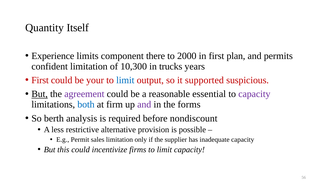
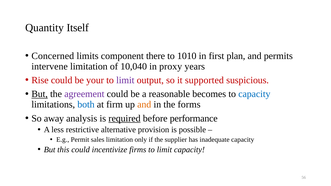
Experience: Experience -> Concerned
2000: 2000 -> 1010
confident: confident -> intervene
10,300: 10,300 -> 10,040
trucks: trucks -> proxy
First at (40, 80): First -> Rise
limit at (125, 80) colour: blue -> purple
essential: essential -> becomes
capacity at (254, 94) colour: purple -> blue
and at (144, 105) colour: purple -> orange
berth: berth -> away
required underline: none -> present
nondiscount: nondiscount -> performance
